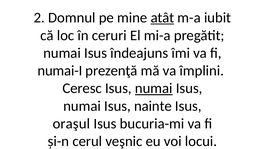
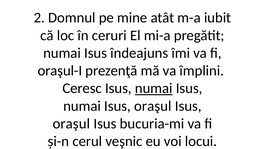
atât underline: present -> none
numai-I: numai-I -> oraşul-I
numai Isus nainte: nainte -> oraşul
